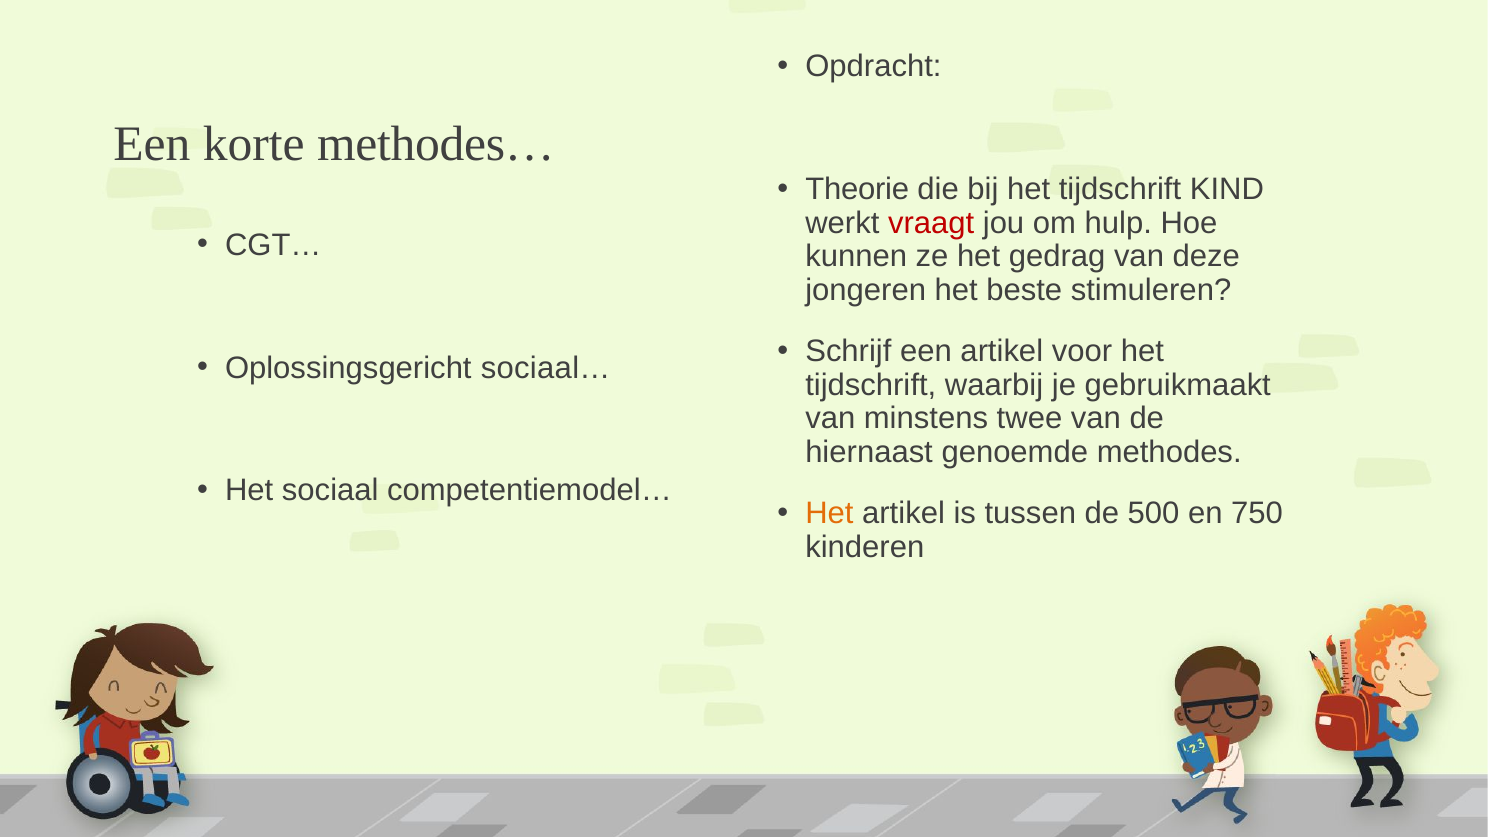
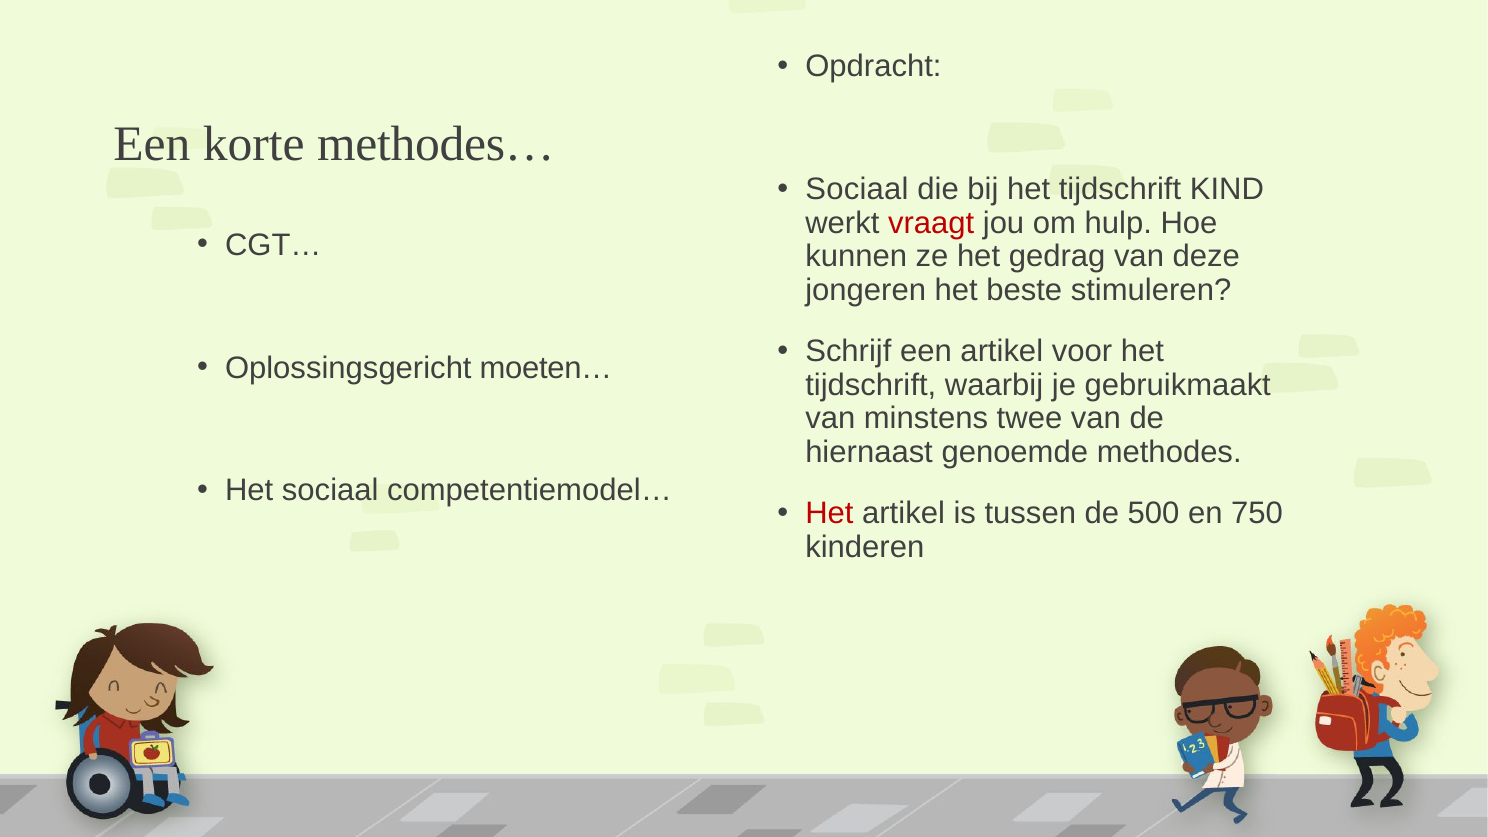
Theorie at (857, 190): Theorie -> Sociaal
sociaal…: sociaal… -> moeten…
Het at (829, 514) colour: orange -> red
